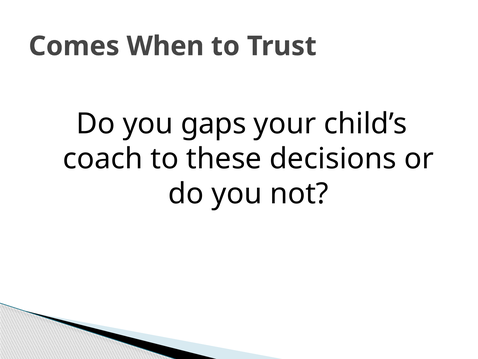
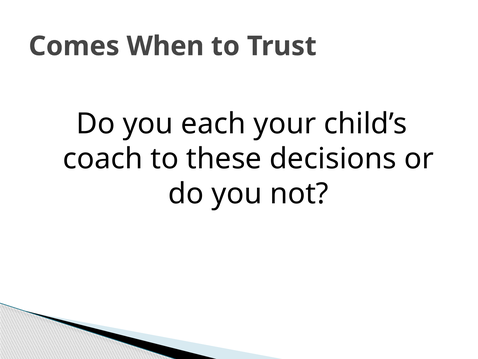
gaps: gaps -> each
